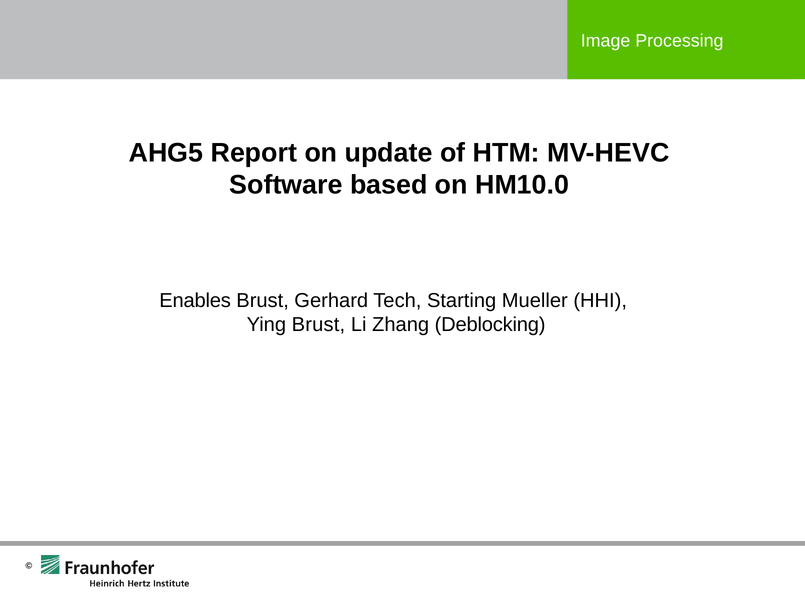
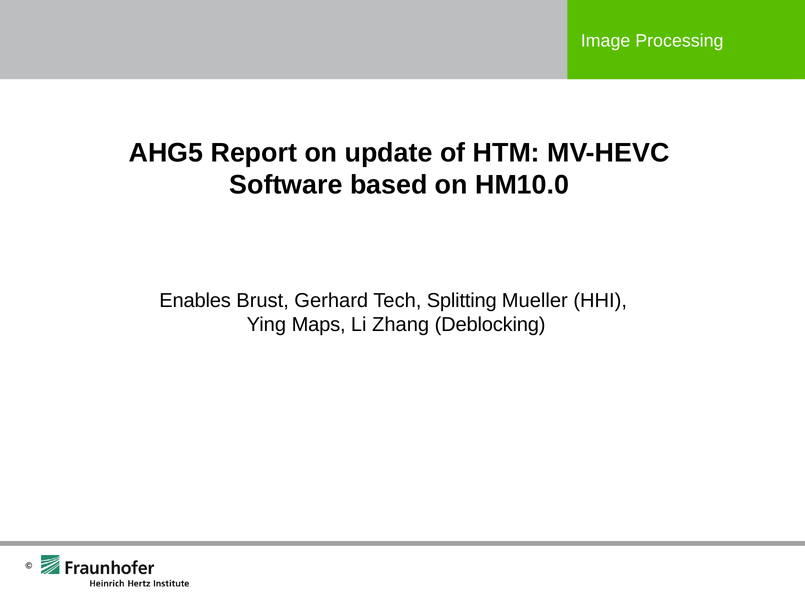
Starting: Starting -> Splitting
Ying Brust: Brust -> Maps
